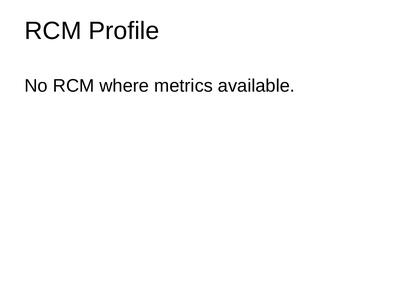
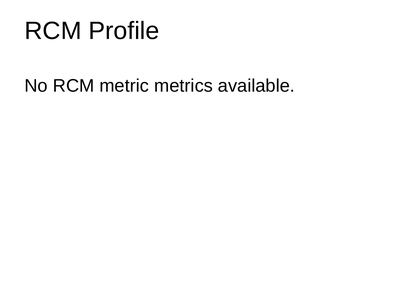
where: where -> metric
